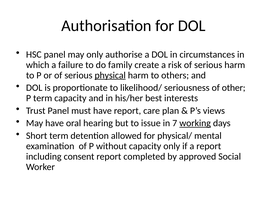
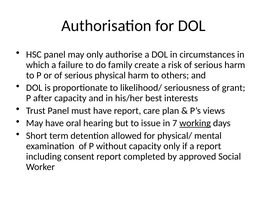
physical underline: present -> none
other: other -> grant
P term: term -> after
